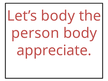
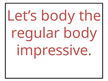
person: person -> regular
appreciate: appreciate -> impressive
